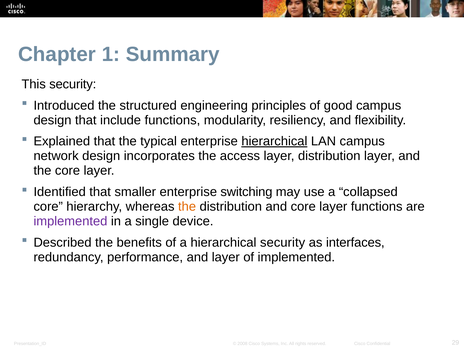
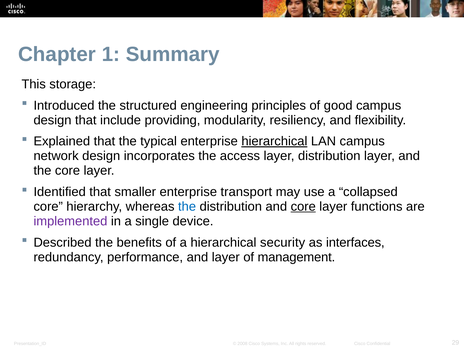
This security: security -> storage
include functions: functions -> providing
switching: switching -> transport
the at (187, 207) colour: orange -> blue
core at (303, 207) underline: none -> present
of implemented: implemented -> management
